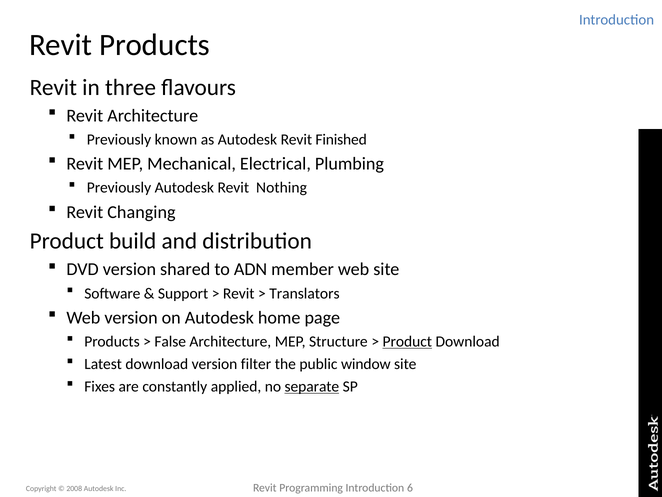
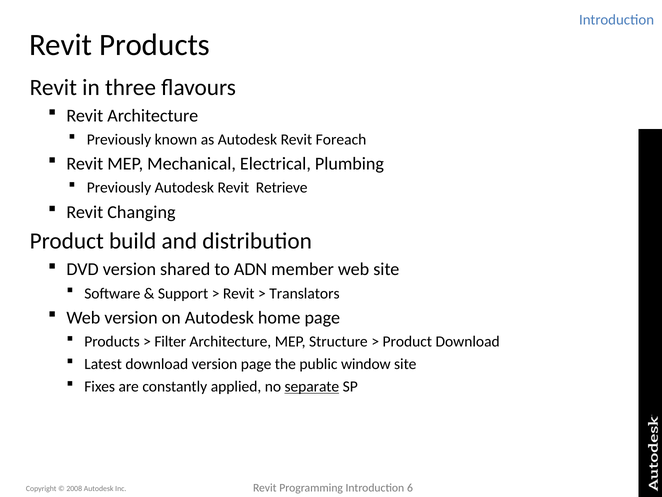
Finished: Finished -> Foreach
Nothing: Nothing -> Retrieve
False: False -> Filter
Product at (407, 341) underline: present -> none
version filter: filter -> page
